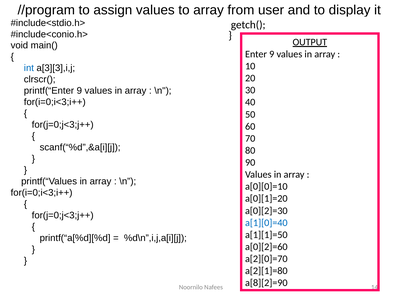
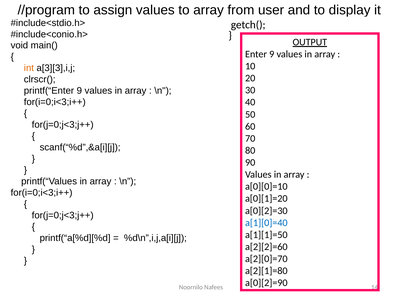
int colour: blue -> orange
a[0][2]=60: a[0][2]=60 -> a[2][2]=60
a[8][2]=90: a[8][2]=90 -> a[0][2]=90
